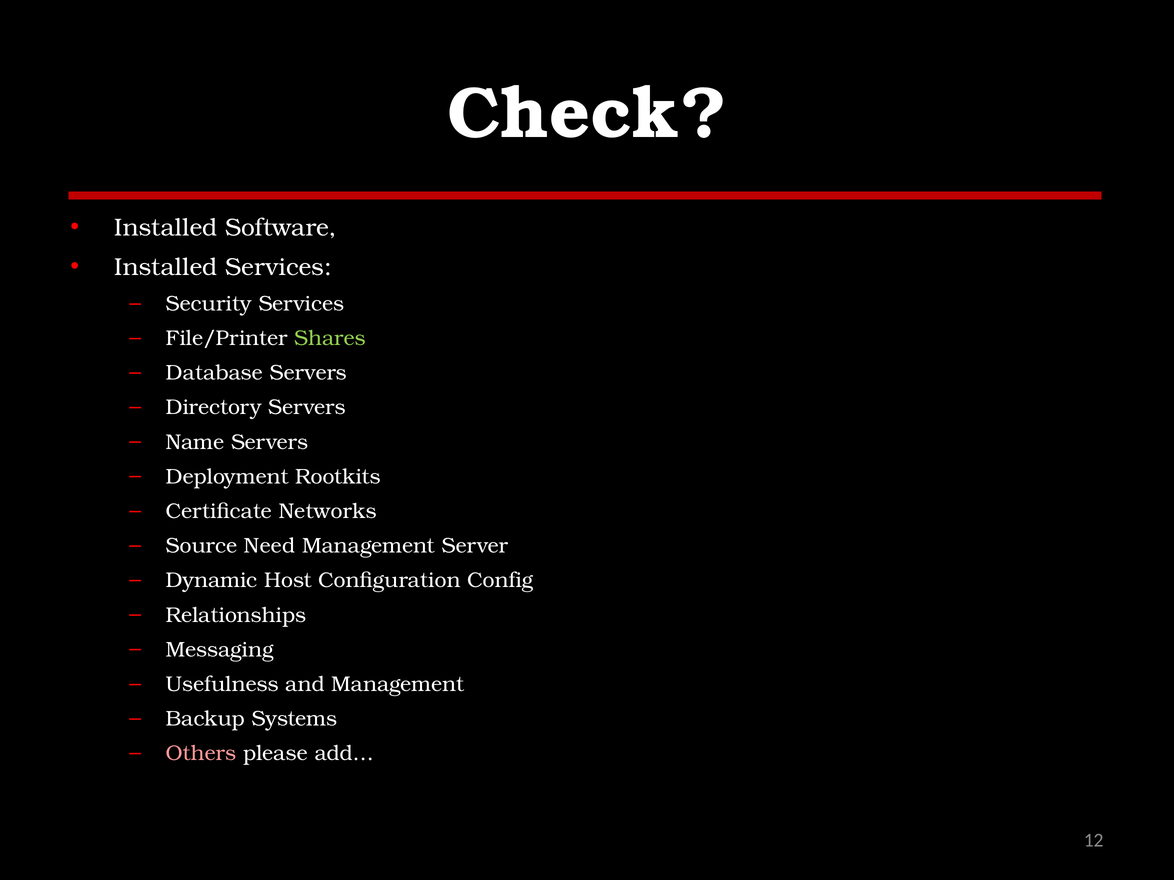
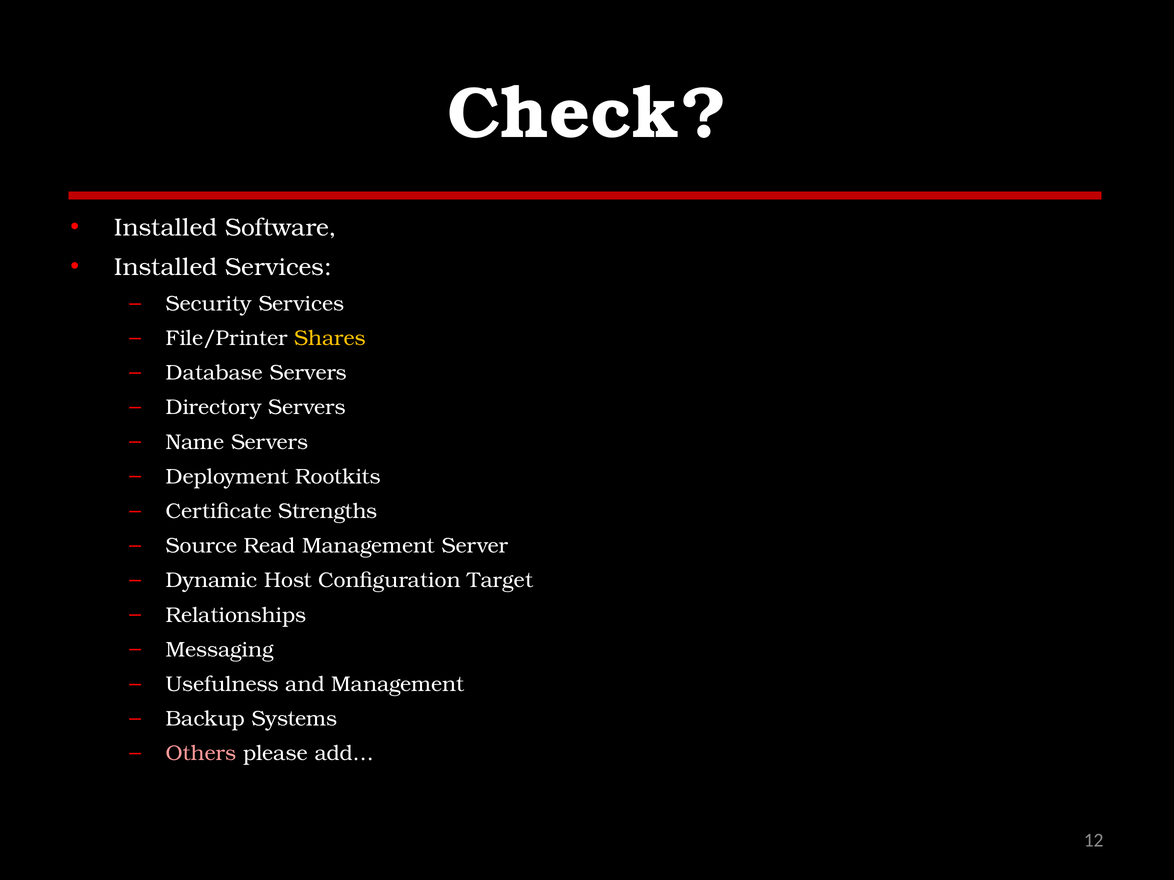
Shares colour: light green -> yellow
Networks: Networks -> Strengths
Need: Need -> Read
Config: Config -> Target
